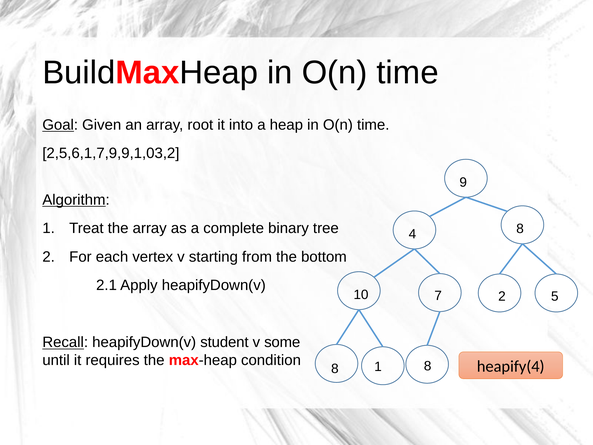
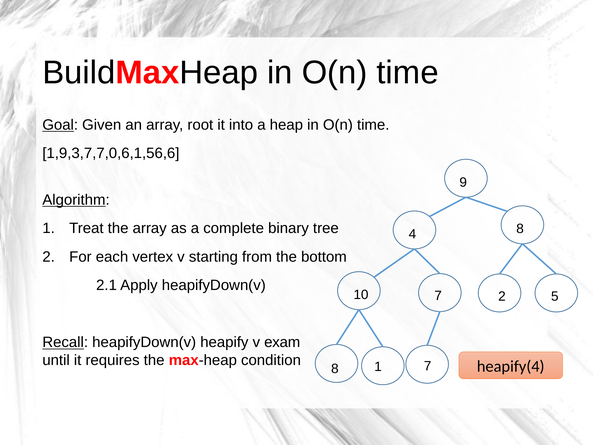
2,5,6,1,7,9,9,1,03,2: 2,5,6,1,7,9,9,1,03,2 -> 1,9,3,7,7,0,6,1,56,6
student: student -> heapify
some: some -> exam
1 8: 8 -> 7
